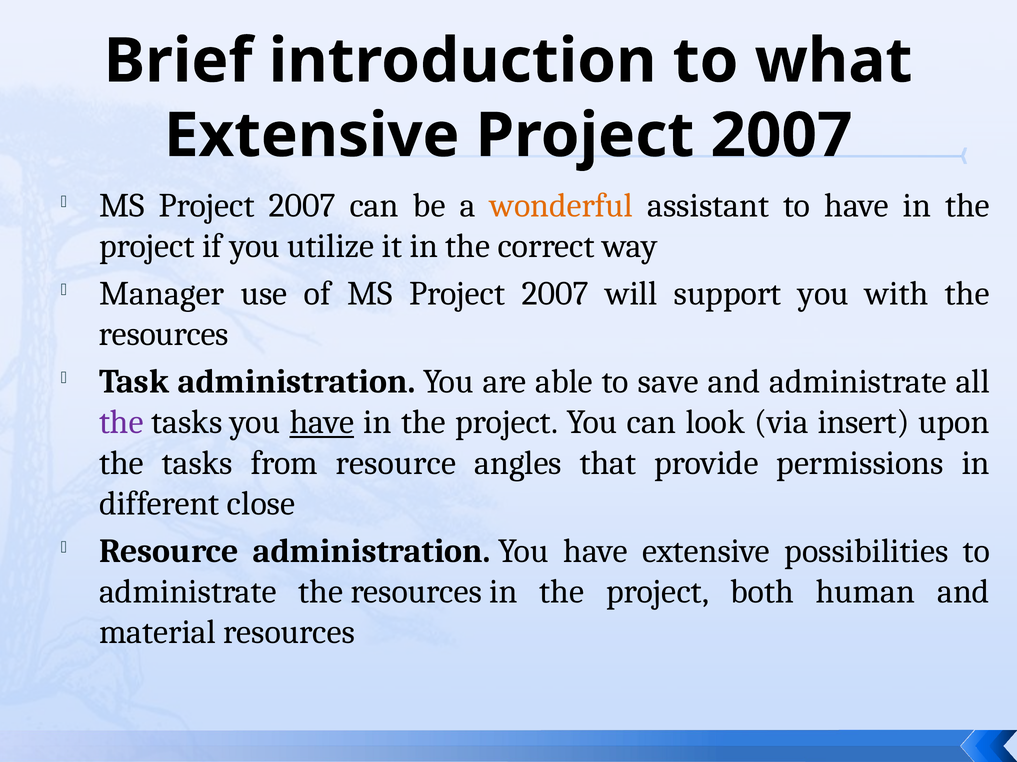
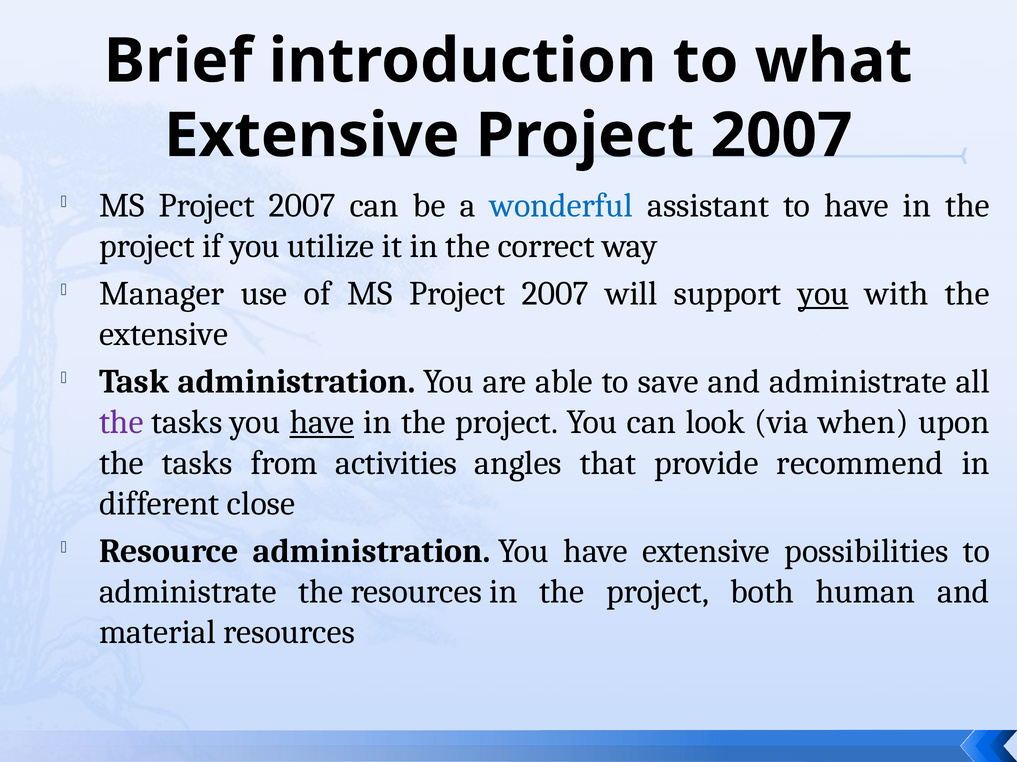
wonderful colour: orange -> blue
you at (823, 294) underline: none -> present
resources at (164, 335): resources -> extensive
insert: insert -> when
from resource: resource -> activities
permissions: permissions -> recommend
